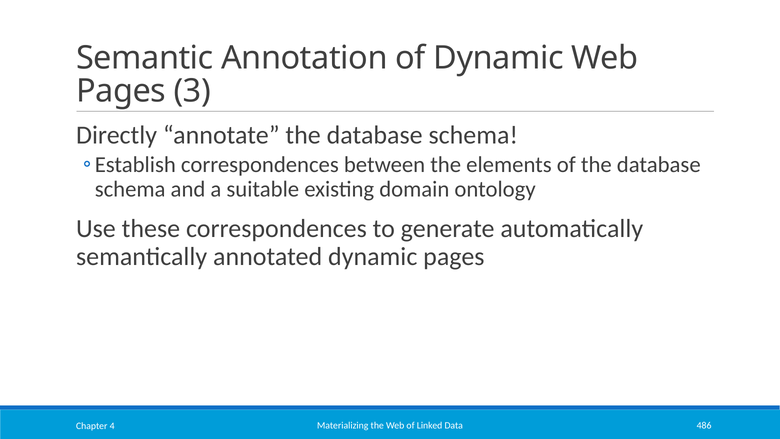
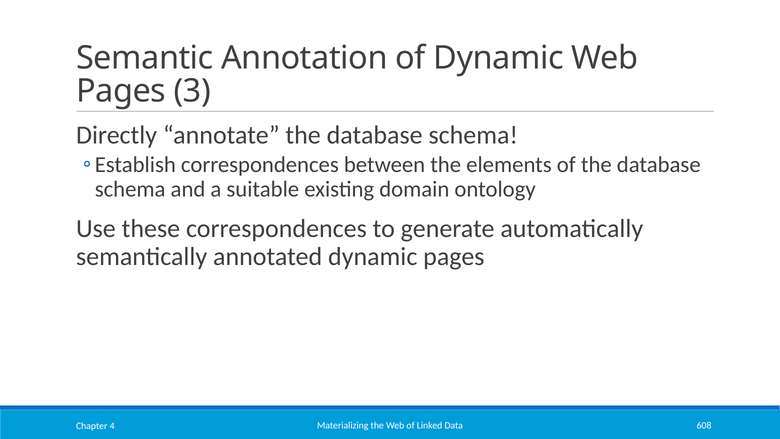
486: 486 -> 608
